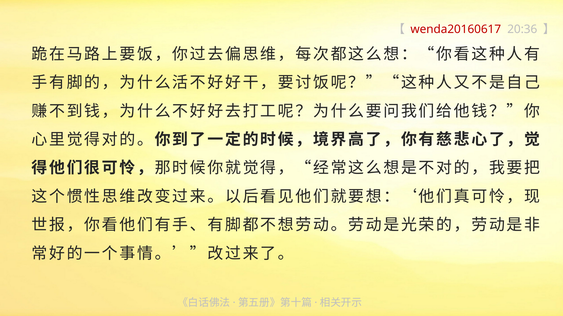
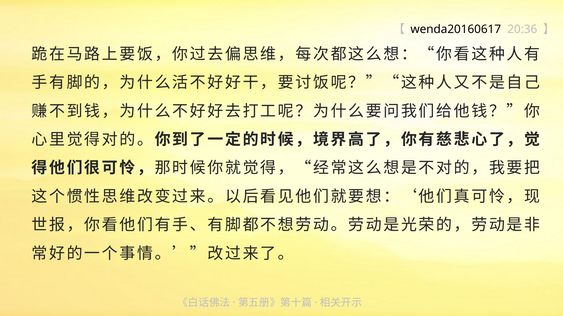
wenda20160617 colour: red -> black
